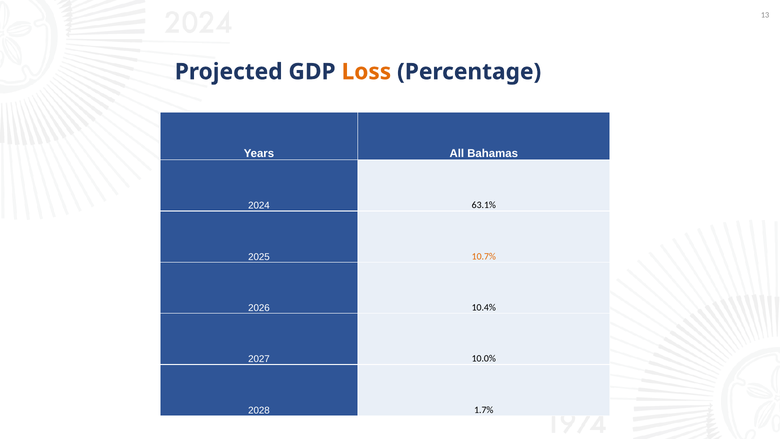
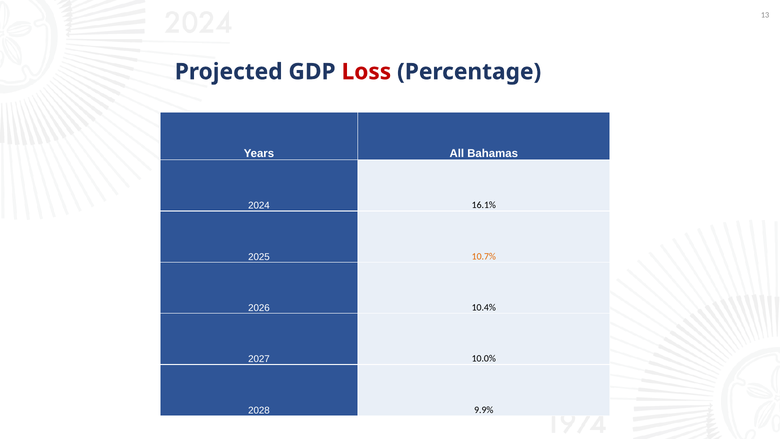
Loss colour: orange -> red
63.1%: 63.1% -> 16.1%
1.7%: 1.7% -> 9.9%
